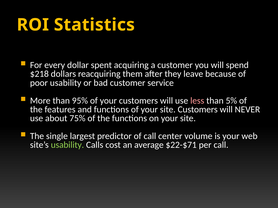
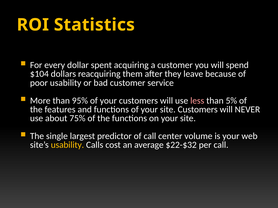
$218: $218 -> $104
usability at (67, 145) colour: light green -> yellow
$22-$71: $22-$71 -> $22-$32
